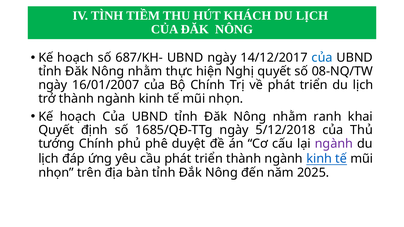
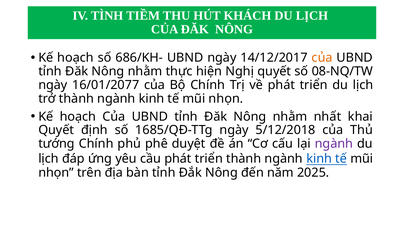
687/KH-: 687/KH- -> 686/KH-
của at (322, 58) colour: blue -> orange
16/01/2007: 16/01/2007 -> 16/01/2077
ranh: ranh -> nhất
